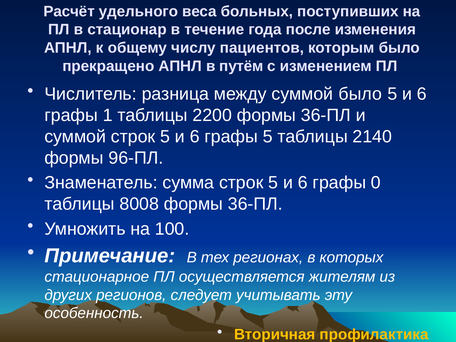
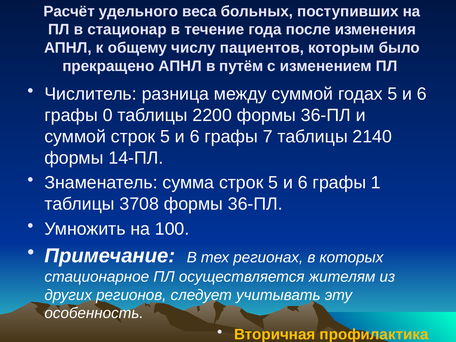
суммой было: было -> годах
1: 1 -> 0
графы 5: 5 -> 7
96-ПЛ: 96-ПЛ -> 14-ПЛ
0: 0 -> 1
8008: 8008 -> 3708
